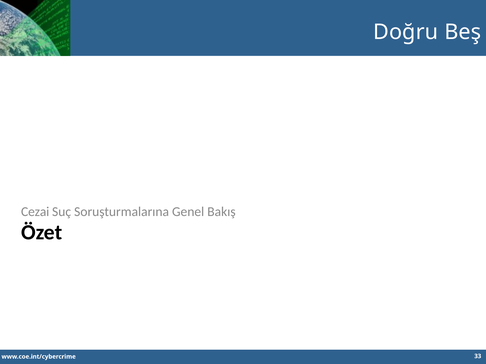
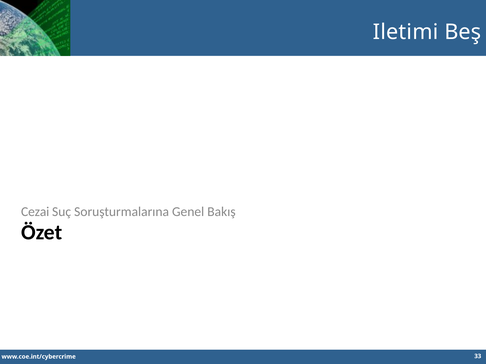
Doğru: Doğru -> Iletimi
